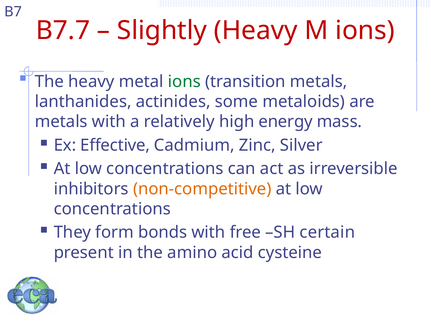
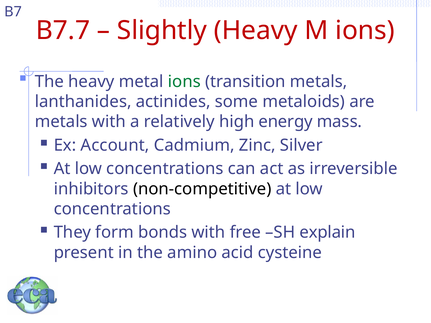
Effective: Effective -> Account
non-competitive colour: orange -> black
certain: certain -> explain
